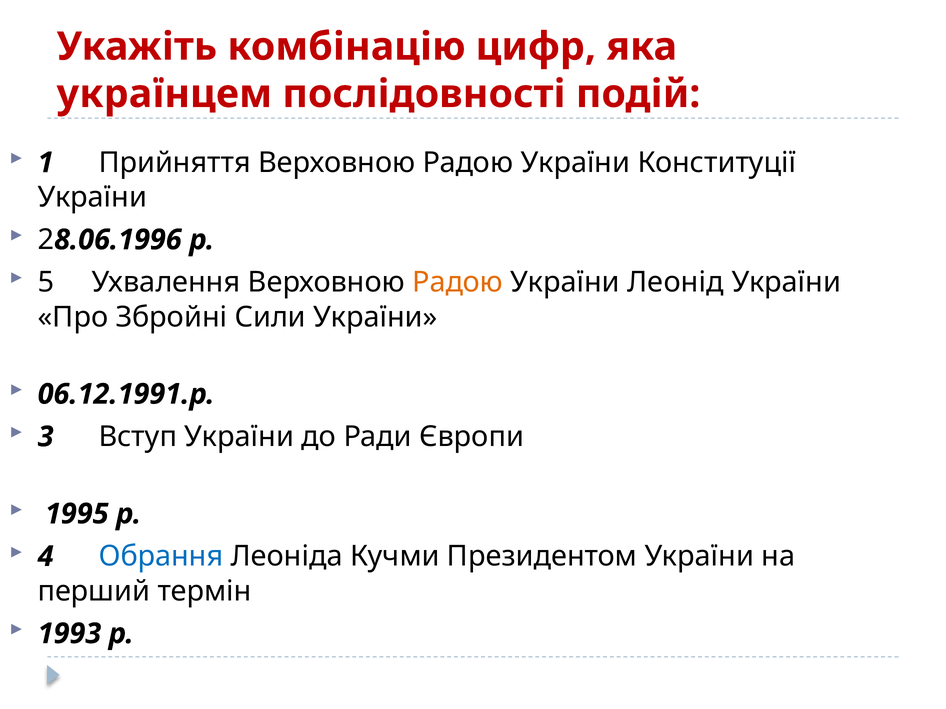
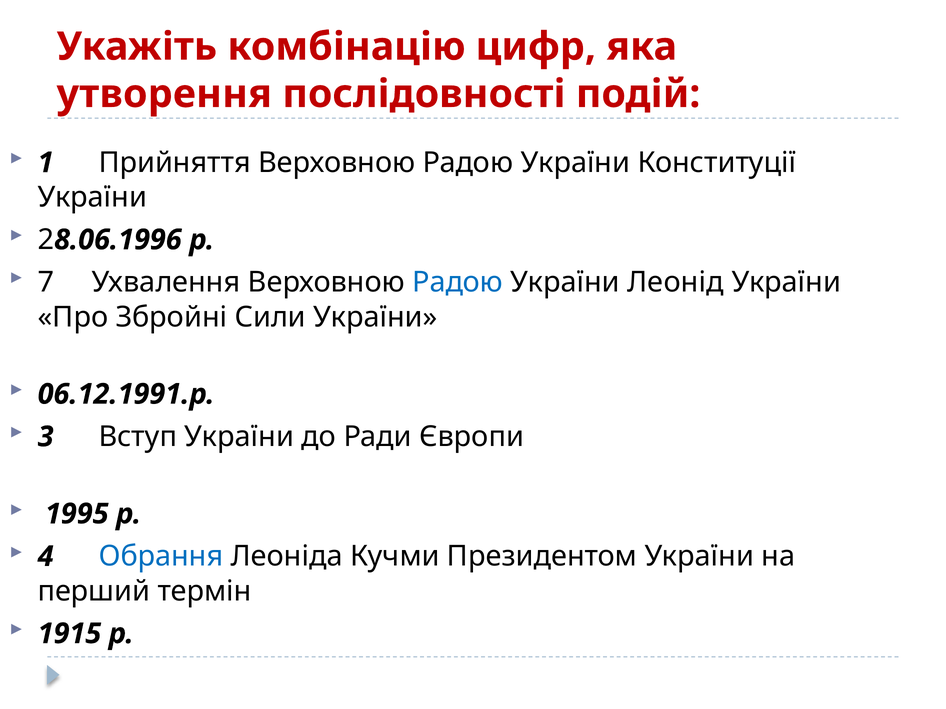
українцем: українцем -> утворення
5: 5 -> 7
Радою at (458, 283) colour: orange -> blue
1993: 1993 -> 1915
